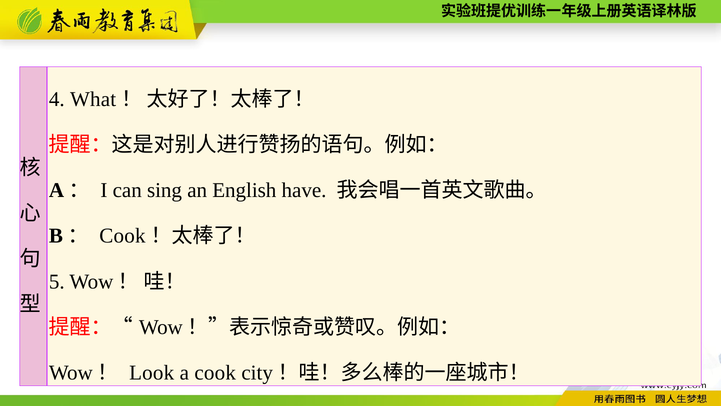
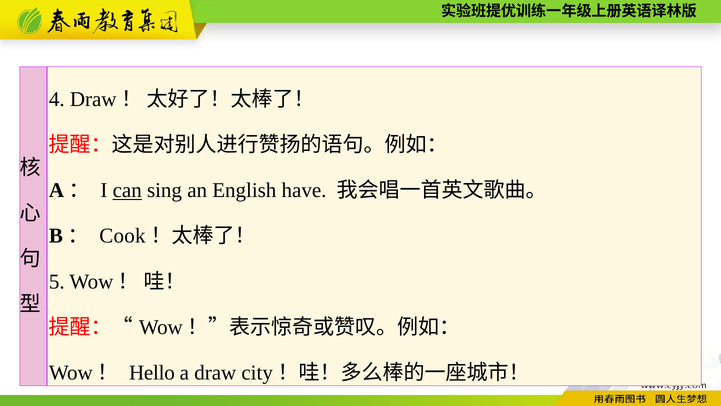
4 What: What -> Draw
can underline: none -> present
Look: Look -> Hello
a cook: cook -> draw
